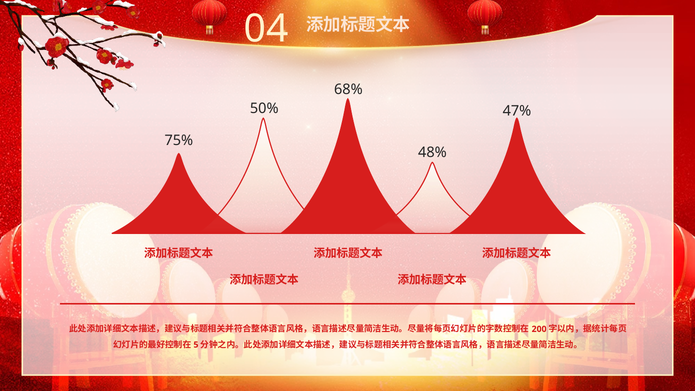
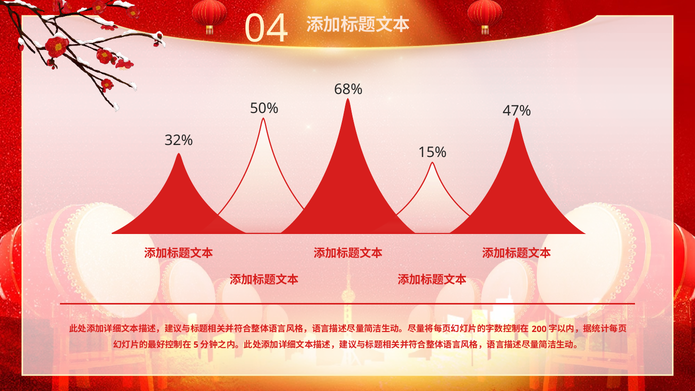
75%: 75% -> 32%
48%: 48% -> 15%
